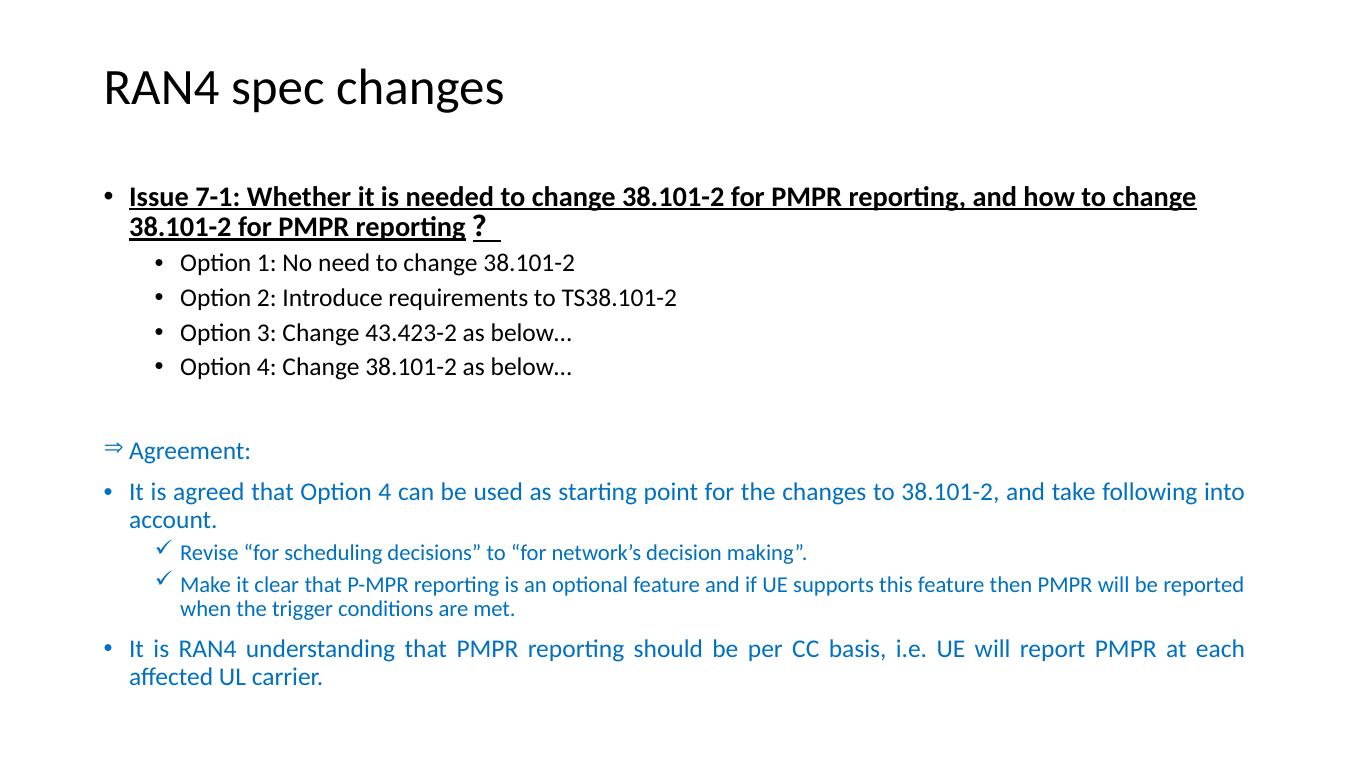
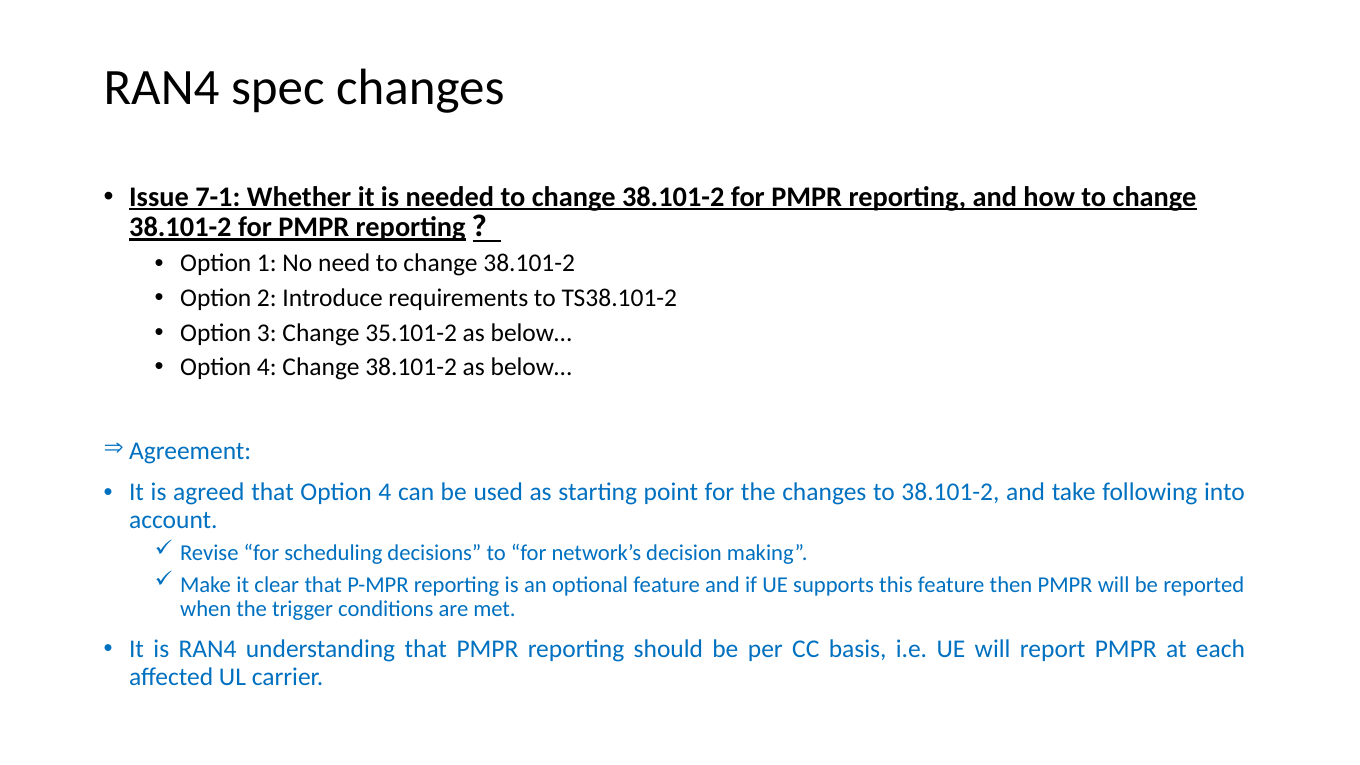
43.423-2: 43.423-2 -> 35.101-2
